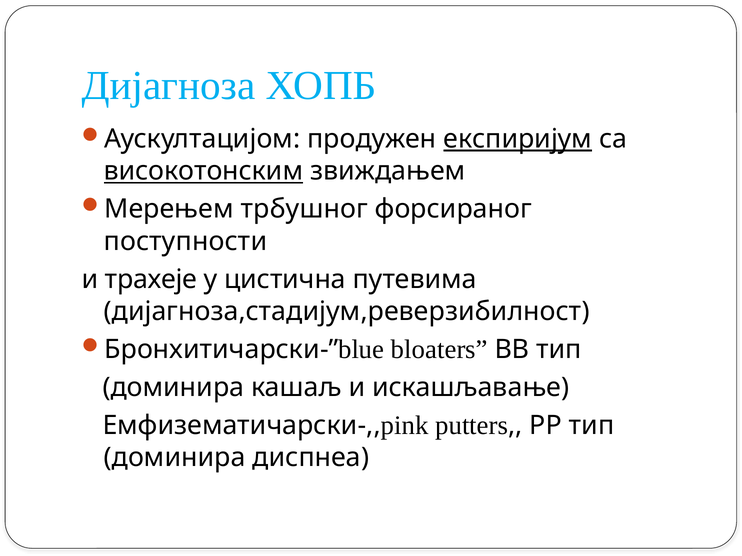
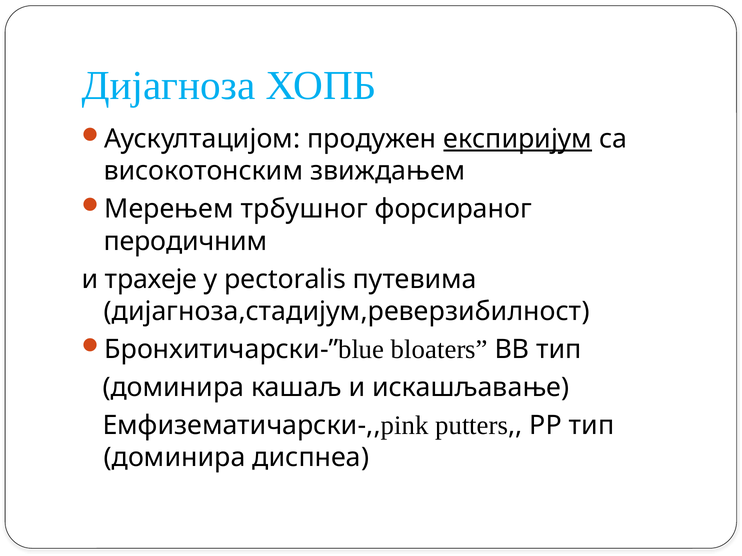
високотонским underline: present -> none
поступности: поступности -> перодичним
цистична: цистична -> pectoralis
